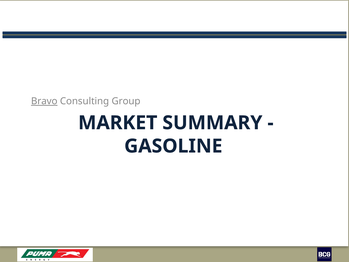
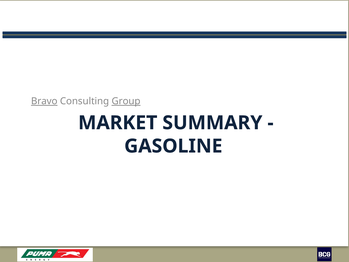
Group underline: none -> present
